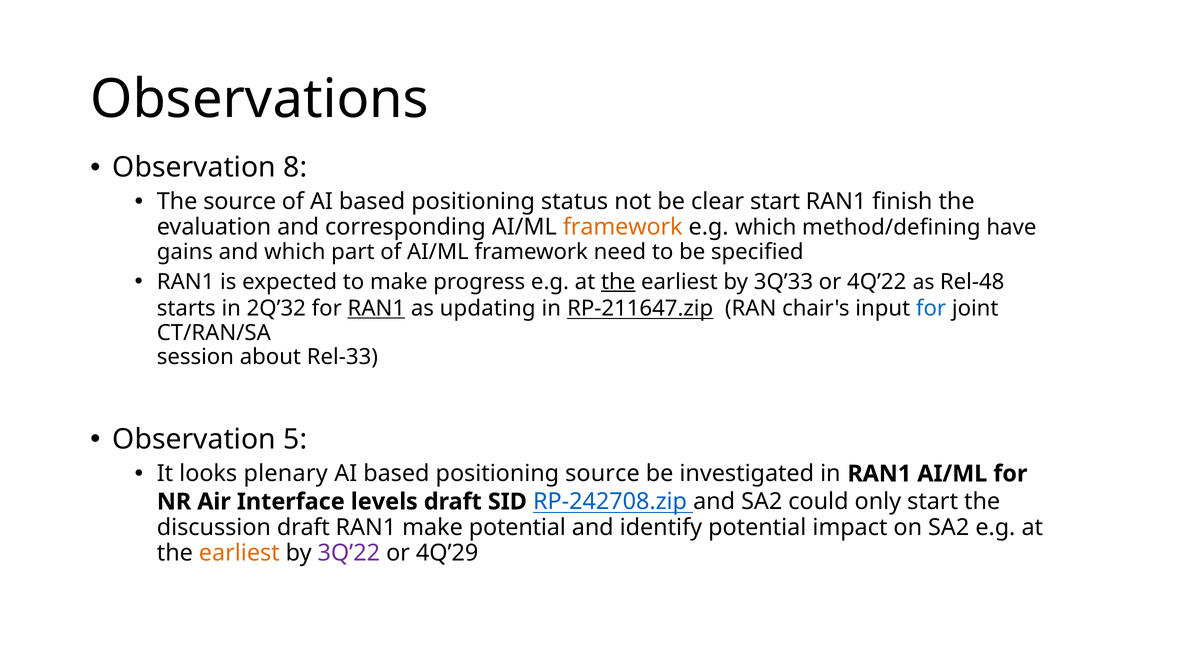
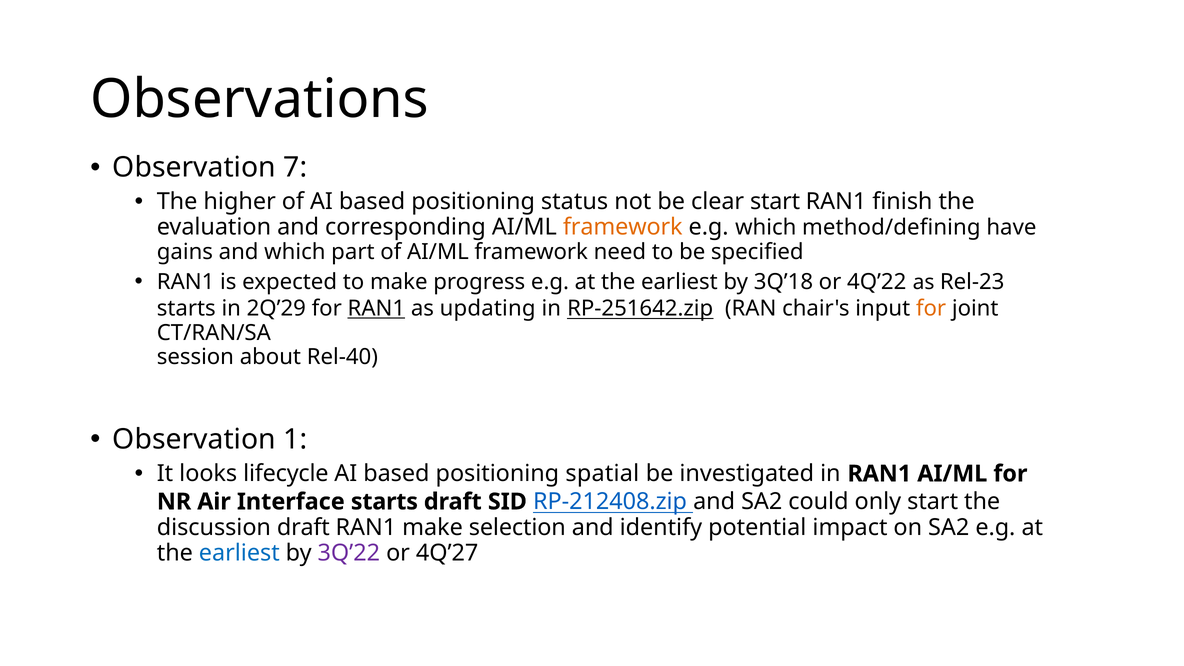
8: 8 -> 7
The source: source -> higher
the at (618, 282) underline: present -> none
3Q’33: 3Q’33 -> 3Q’18
Rel-48: Rel-48 -> Rel-23
2Q’32: 2Q’32 -> 2Q’29
RP-211647.zip: RP-211647.zip -> RP-251642.zip
for at (931, 308) colour: blue -> orange
Rel-33: Rel-33 -> Rel-40
5: 5 -> 1
plenary: plenary -> lifecycle
positioning source: source -> spatial
Interface levels: levels -> starts
RP-242708.zip: RP-242708.zip -> RP-212408.zip
make potential: potential -> selection
earliest at (239, 553) colour: orange -> blue
4Q’29: 4Q’29 -> 4Q’27
